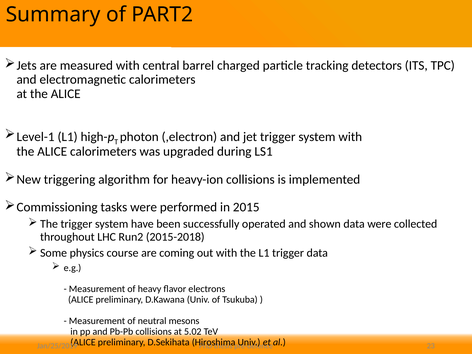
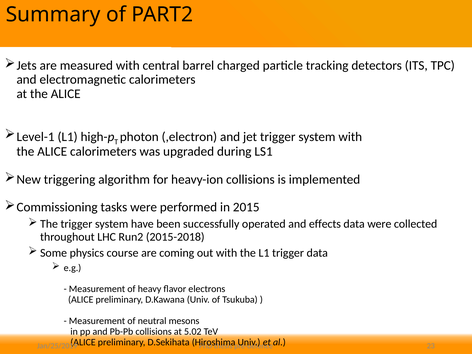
shown: shown -> effects
